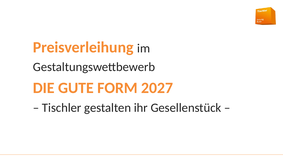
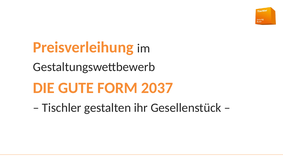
2027: 2027 -> 2037
